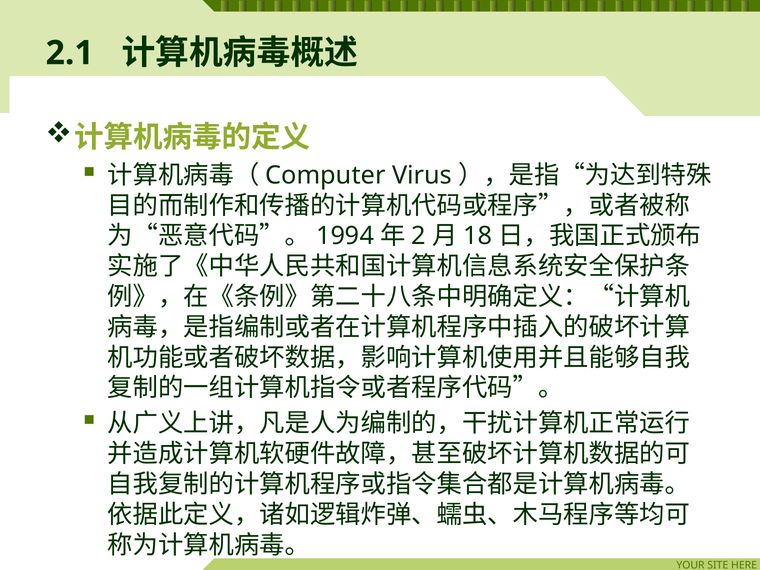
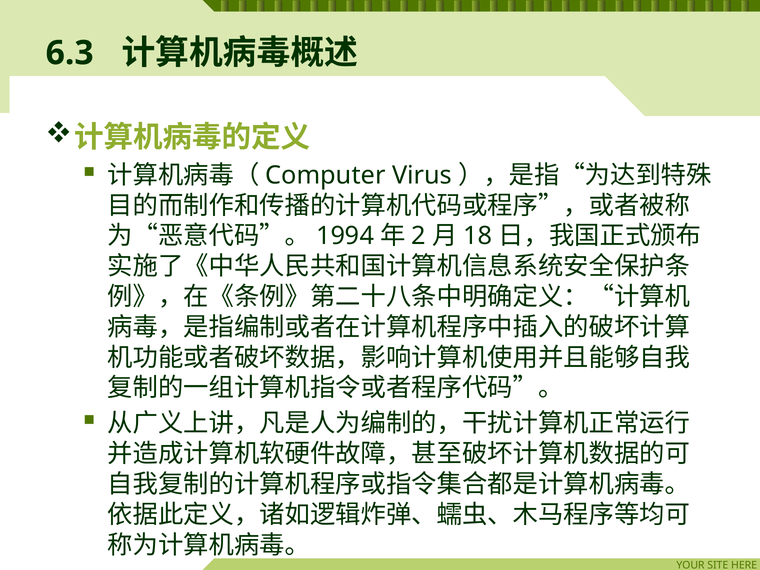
2.1: 2.1 -> 6.3
